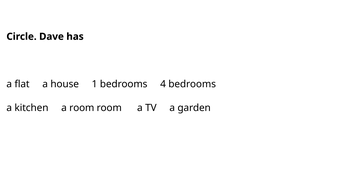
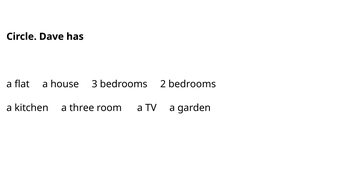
1: 1 -> 3
4: 4 -> 2
a room: room -> three
